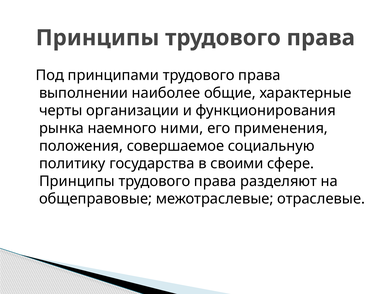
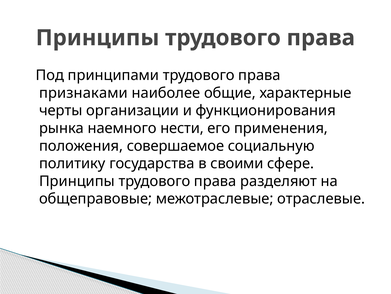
выполнении: выполнении -> признаками
ними: ними -> нести
